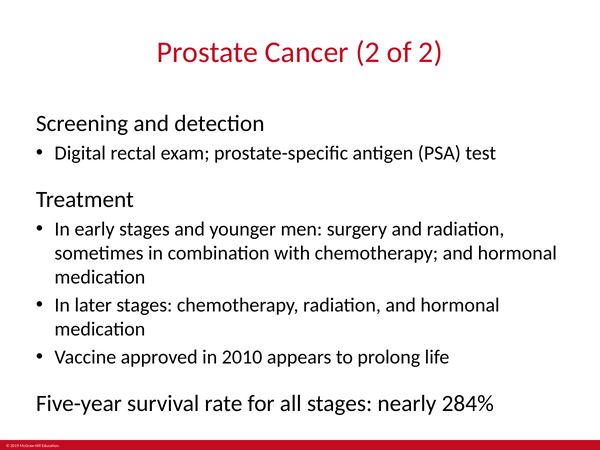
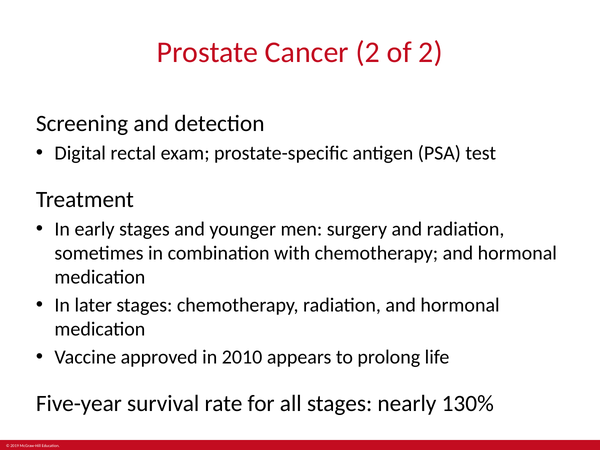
284%: 284% -> 130%
